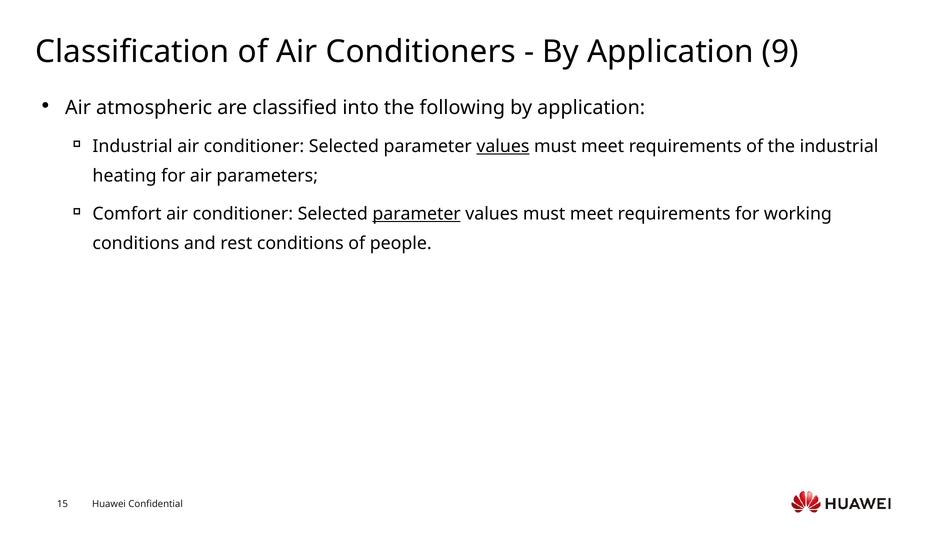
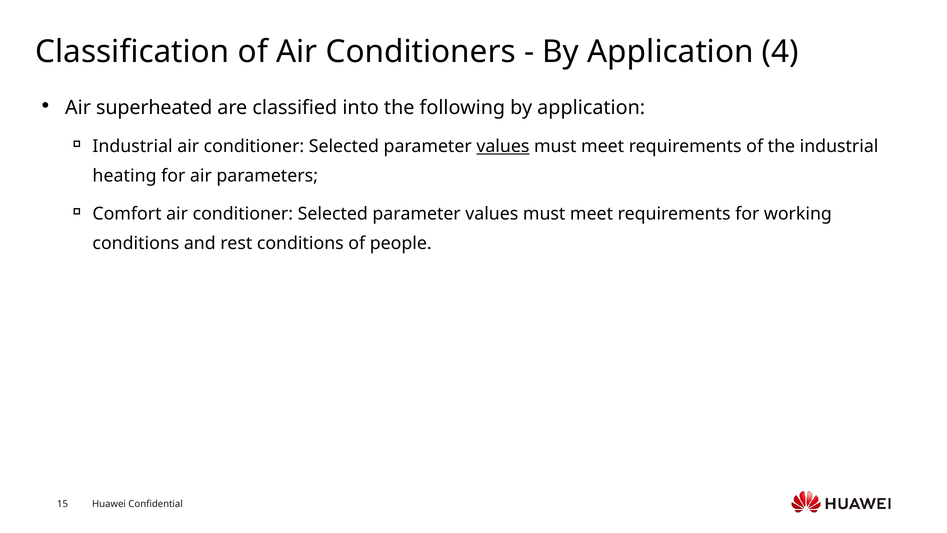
9: 9 -> 4
atmospheric: atmospheric -> superheated
parameter at (417, 214) underline: present -> none
